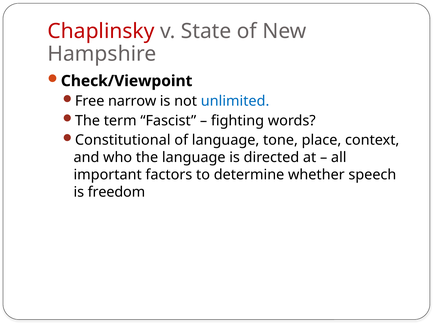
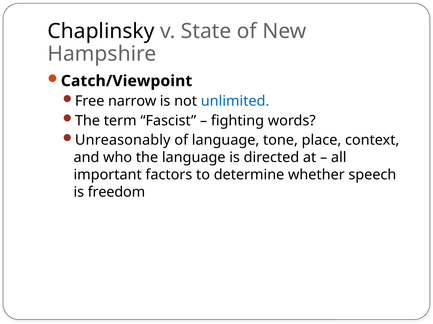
Chaplinsky colour: red -> black
Check/Viewpoint: Check/Viewpoint -> Catch/Viewpoint
Constitutional: Constitutional -> Unreasonably
